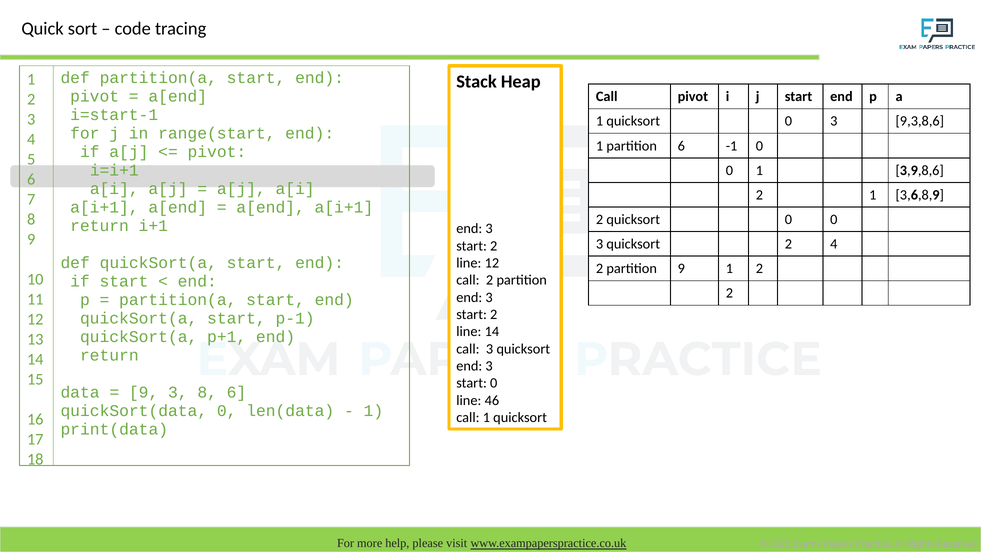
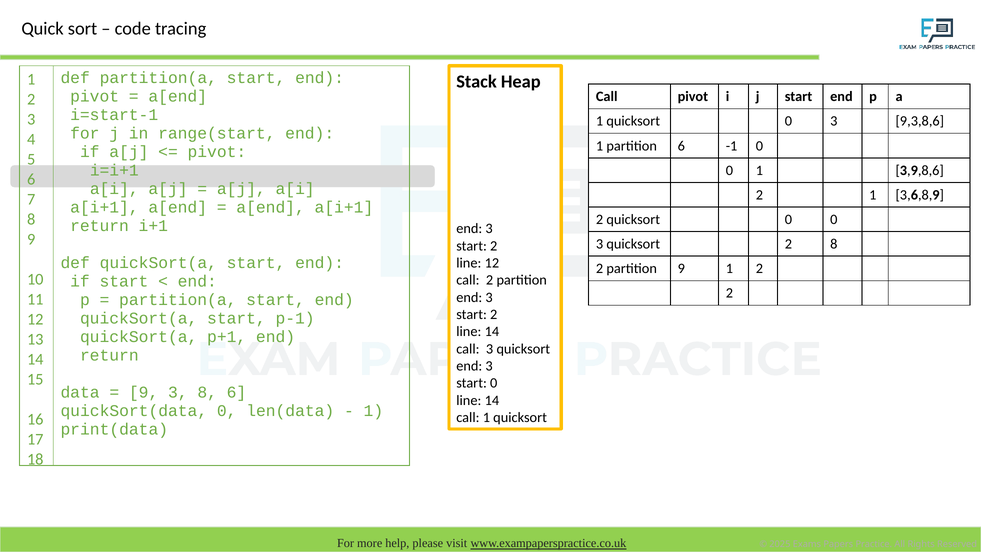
2 4: 4 -> 8
46 at (492, 400): 46 -> 14
